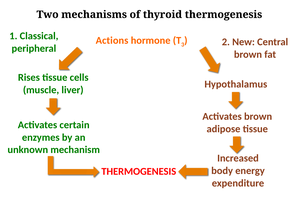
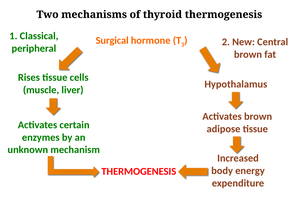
Actions: Actions -> Surgical
